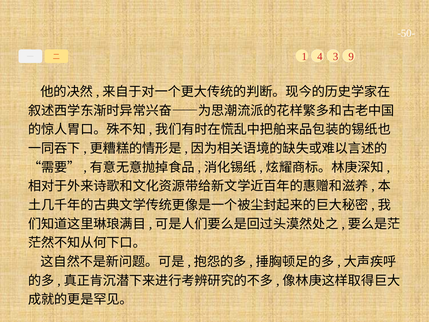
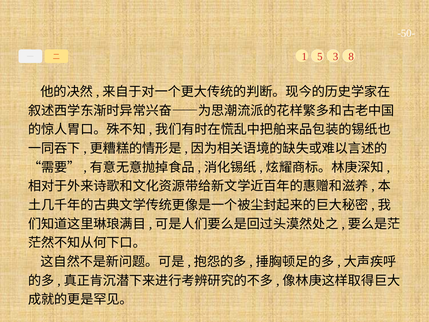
4: 4 -> 5
9: 9 -> 8
